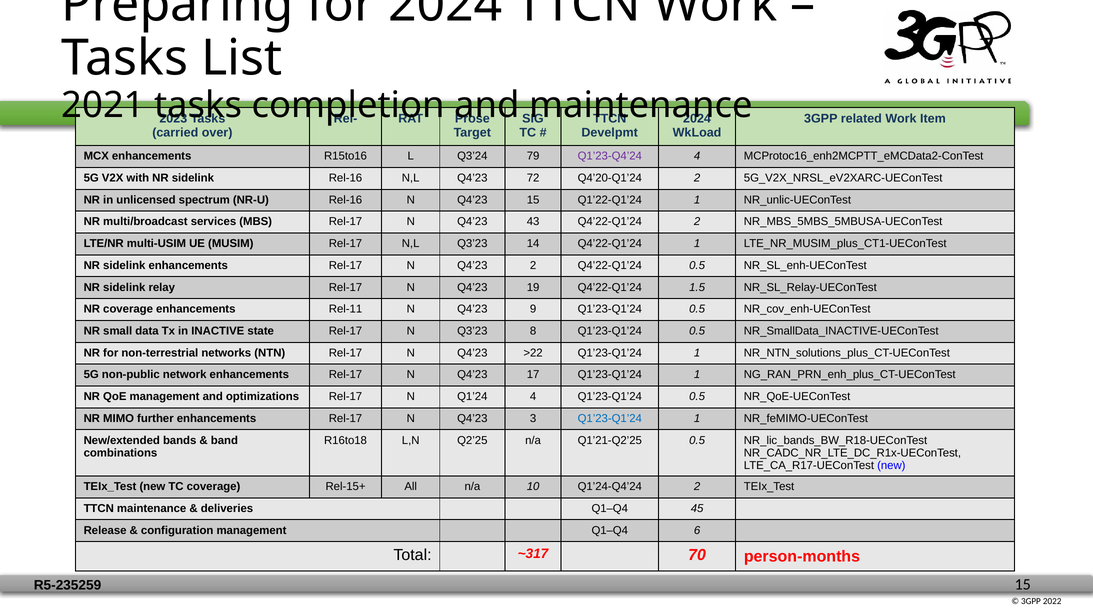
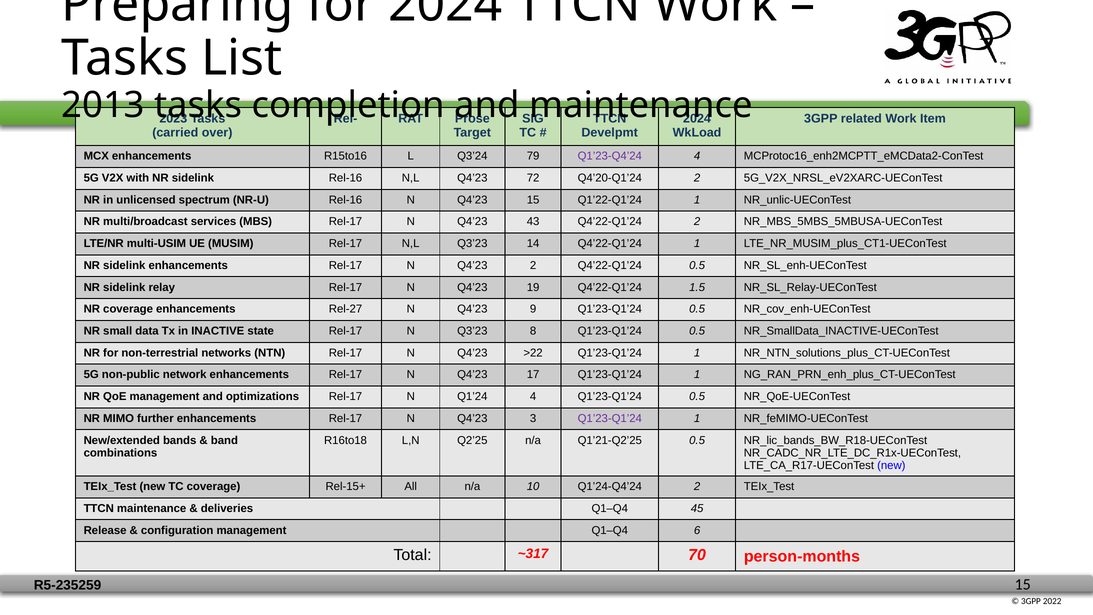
2021: 2021 -> 2013
Rel-11: Rel-11 -> Rel-27
Q1’23-Q1’24 at (610, 418) colour: blue -> purple
